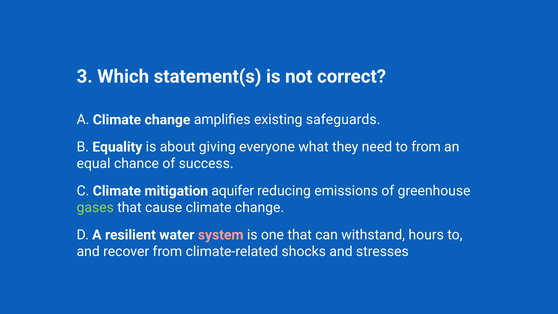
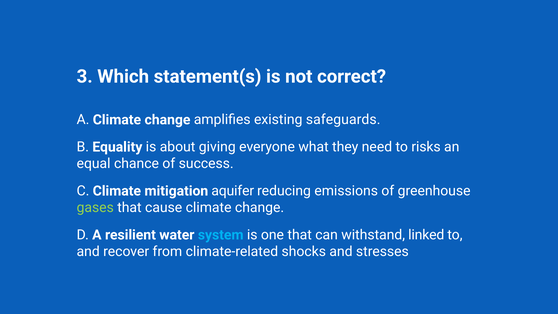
to from: from -> risks
system colour: pink -> light blue
hours: hours -> linked
